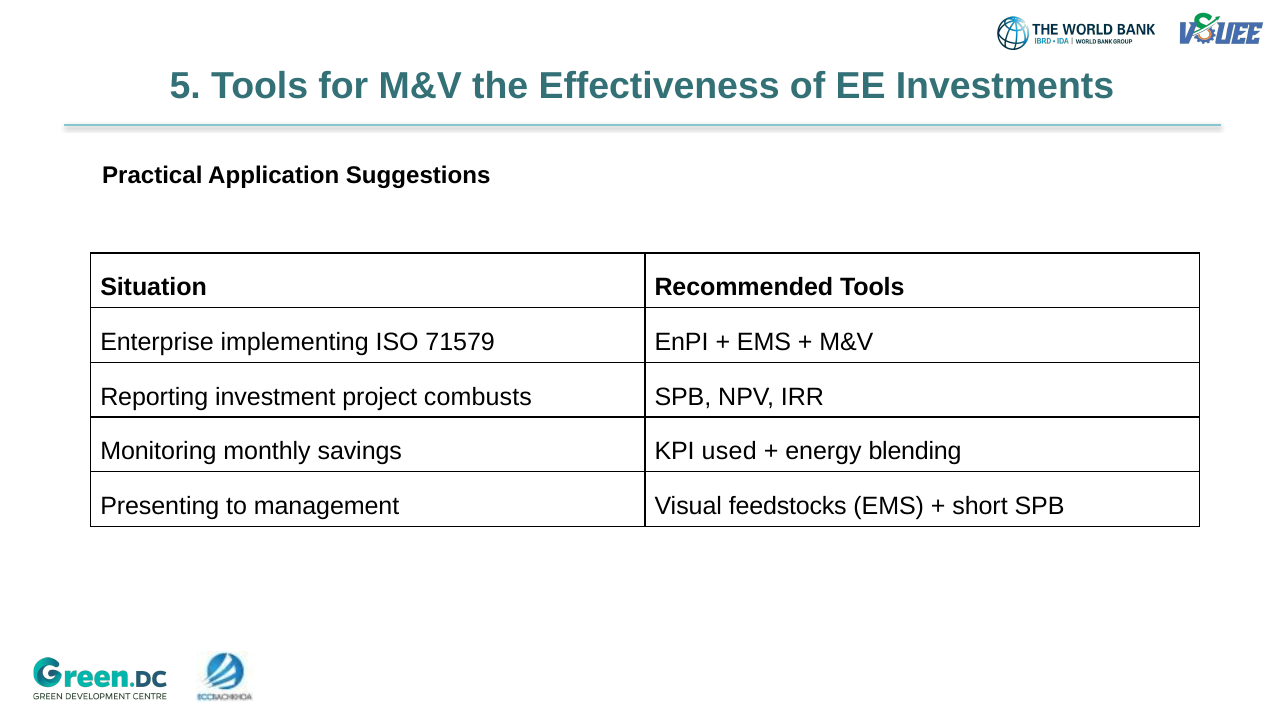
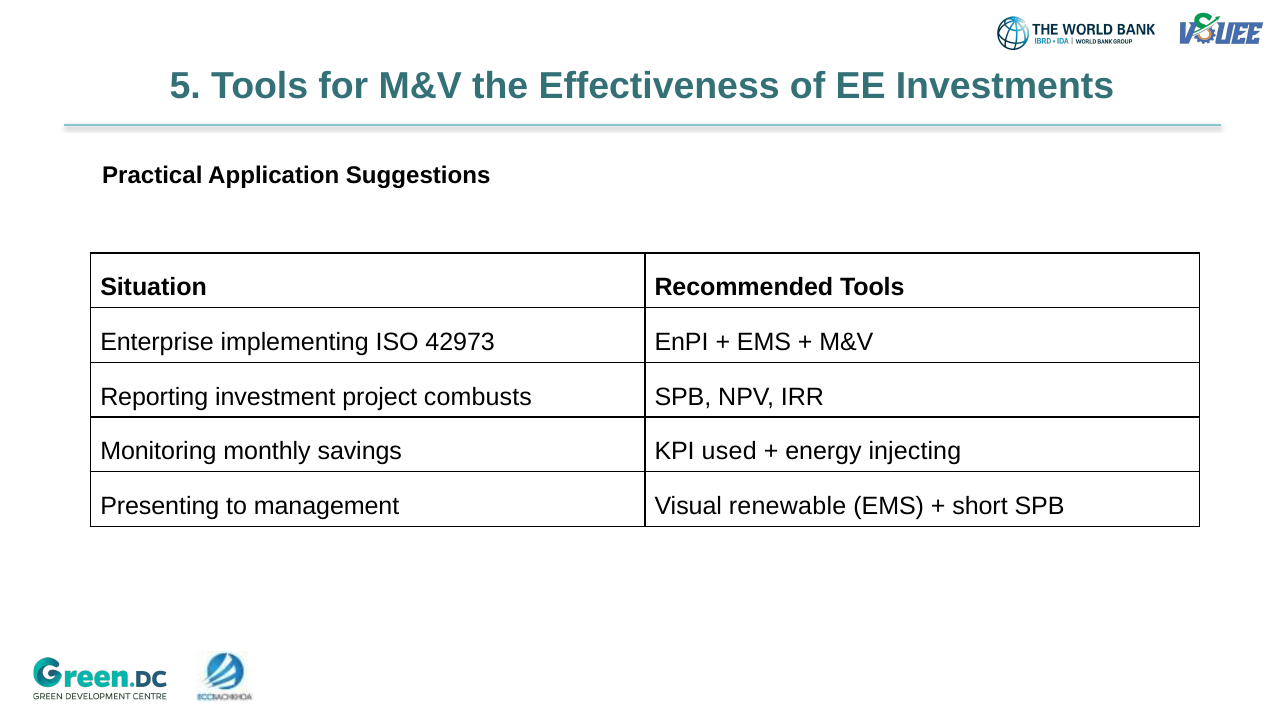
71579: 71579 -> 42973
blending: blending -> injecting
feedstocks: feedstocks -> renewable
